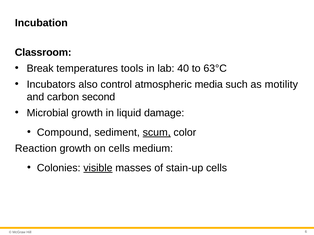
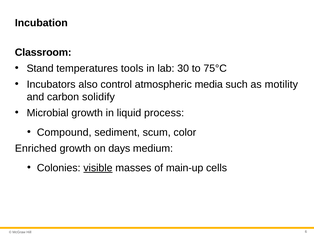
Break: Break -> Stand
40: 40 -> 30
63°C: 63°C -> 75°C
second: second -> solidify
damage: damage -> process
scum underline: present -> none
Reaction: Reaction -> Enriched
on cells: cells -> days
stain-up: stain-up -> main-up
